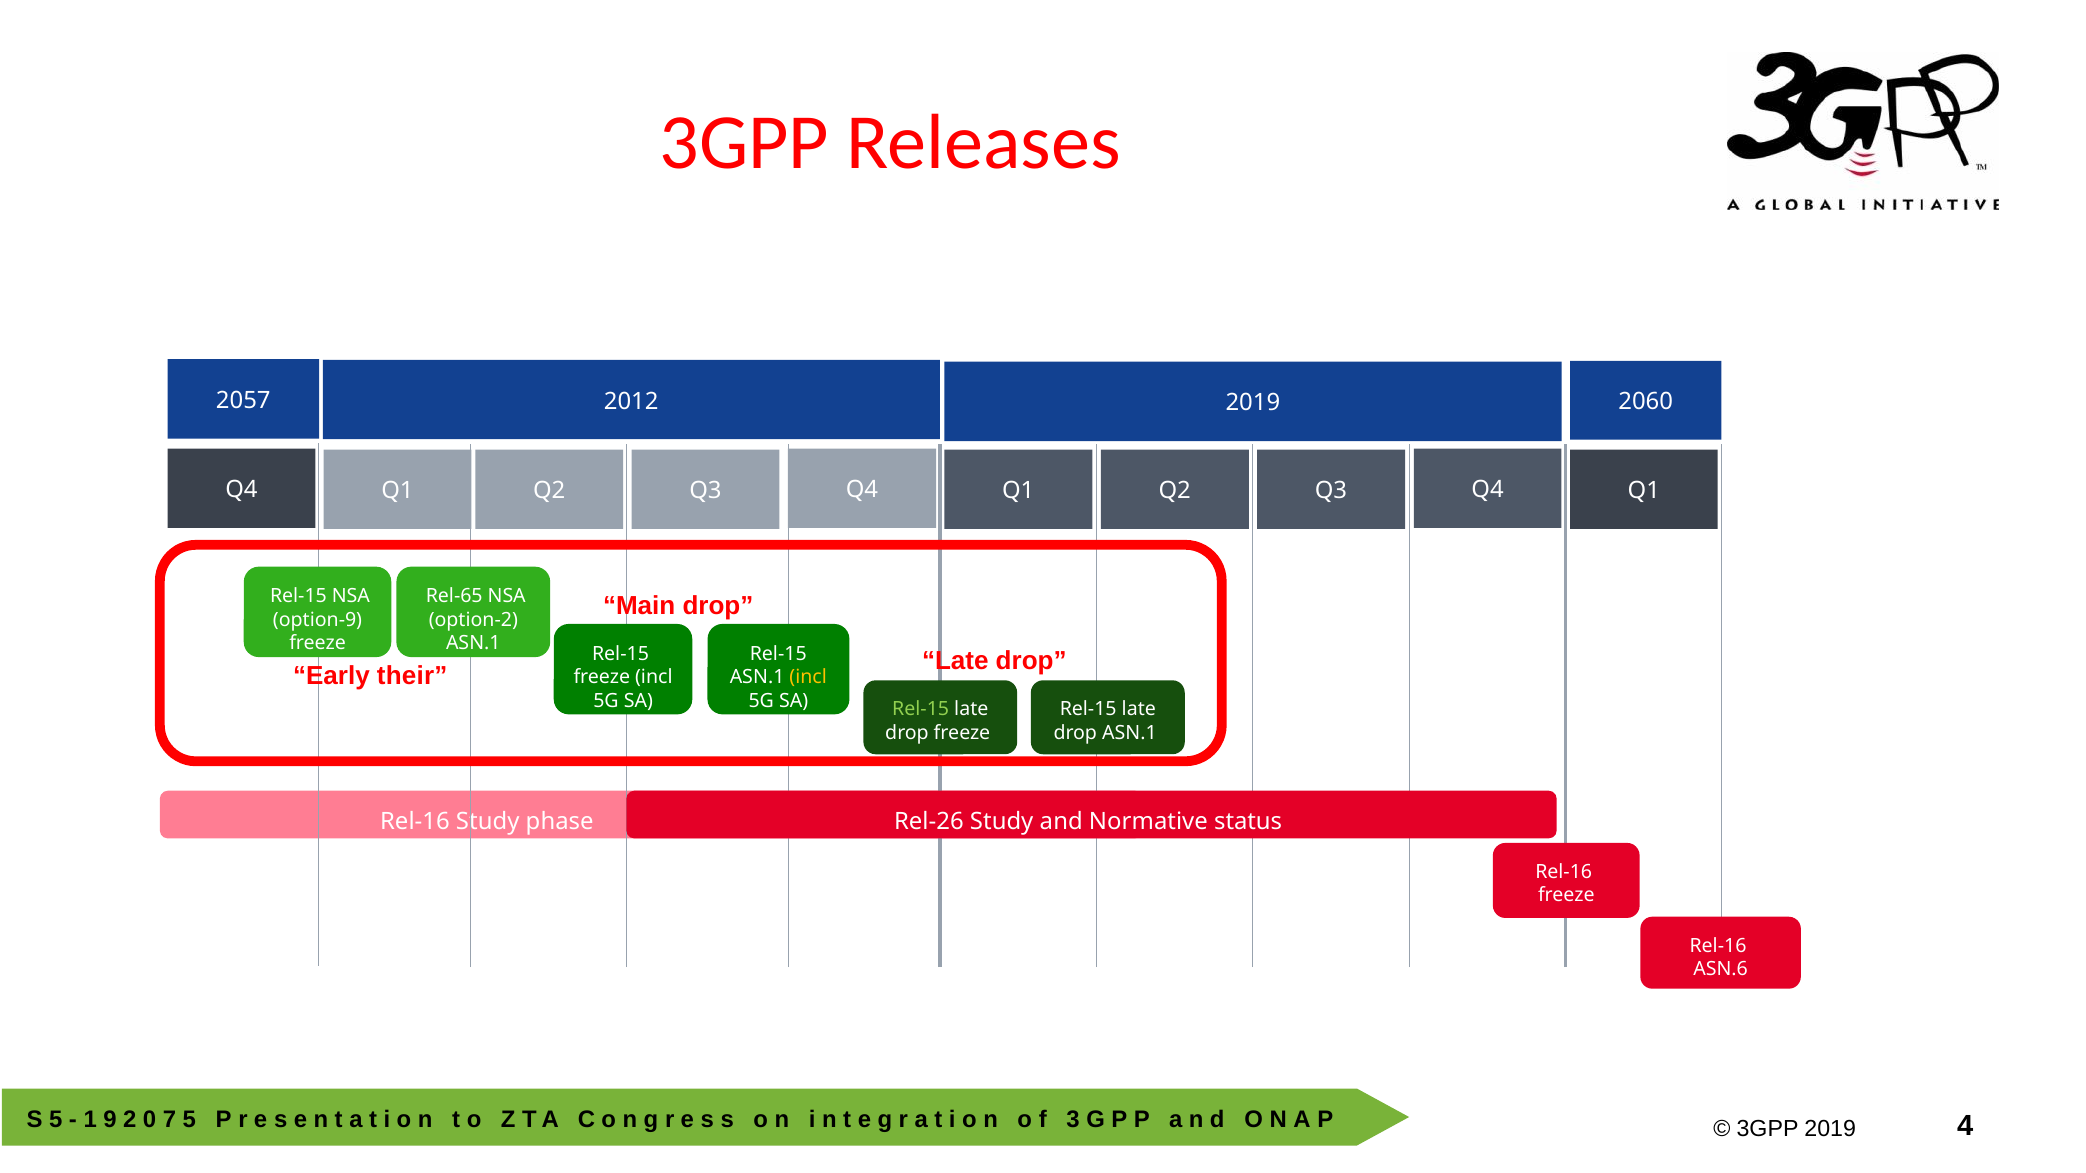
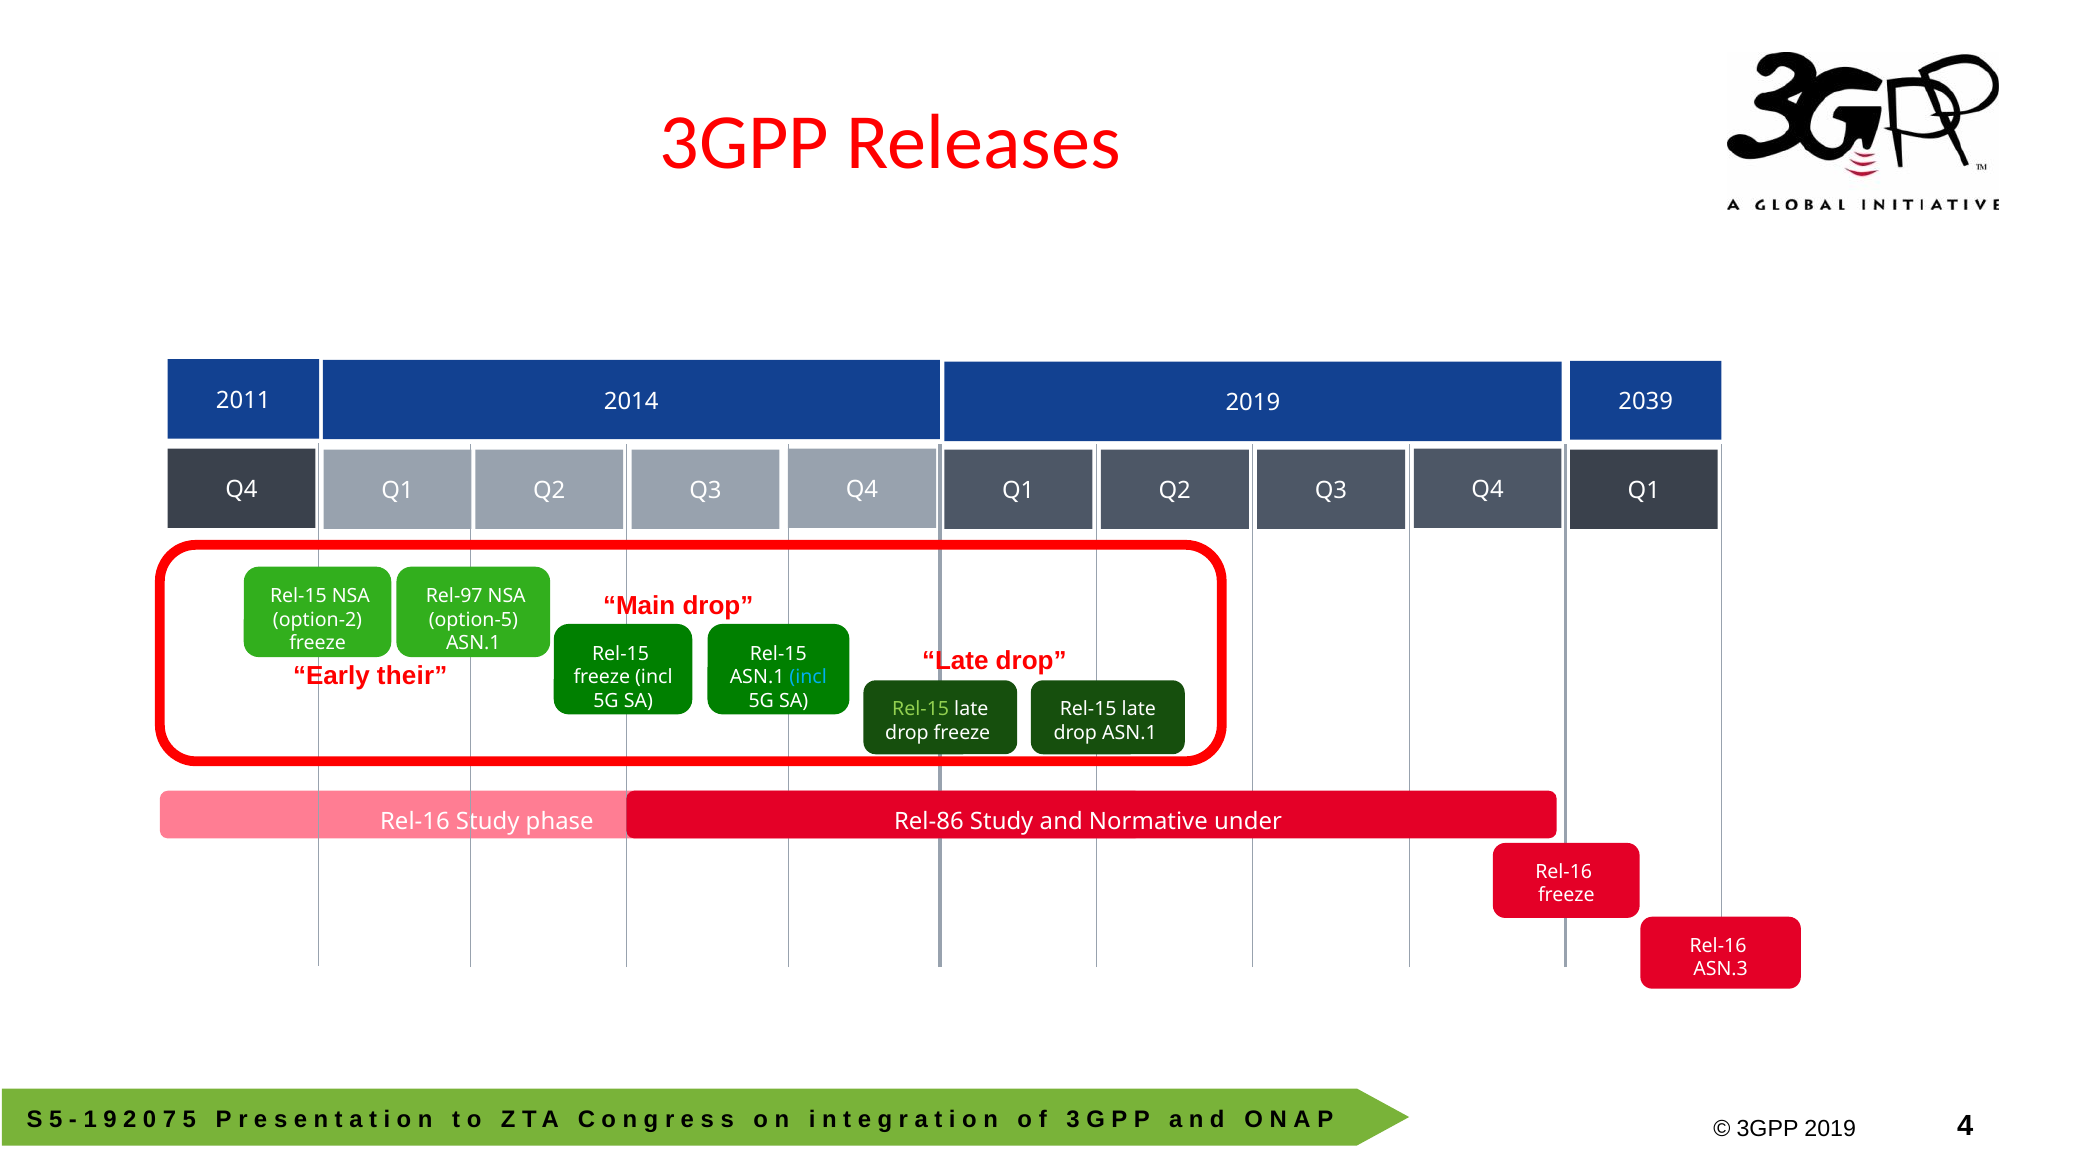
2057: 2057 -> 2011
2012 at (631, 401): 2012 -> 2014
2060: 2060 -> 2039
Rel-65: Rel-65 -> Rel-97
option-9: option-9 -> option-2
option-2: option-2 -> option-5
incl at (808, 677) colour: yellow -> light blue
Rel-26: Rel-26 -> Rel-86
status: status -> under
ASN.6: ASN.6 -> ASN.3
